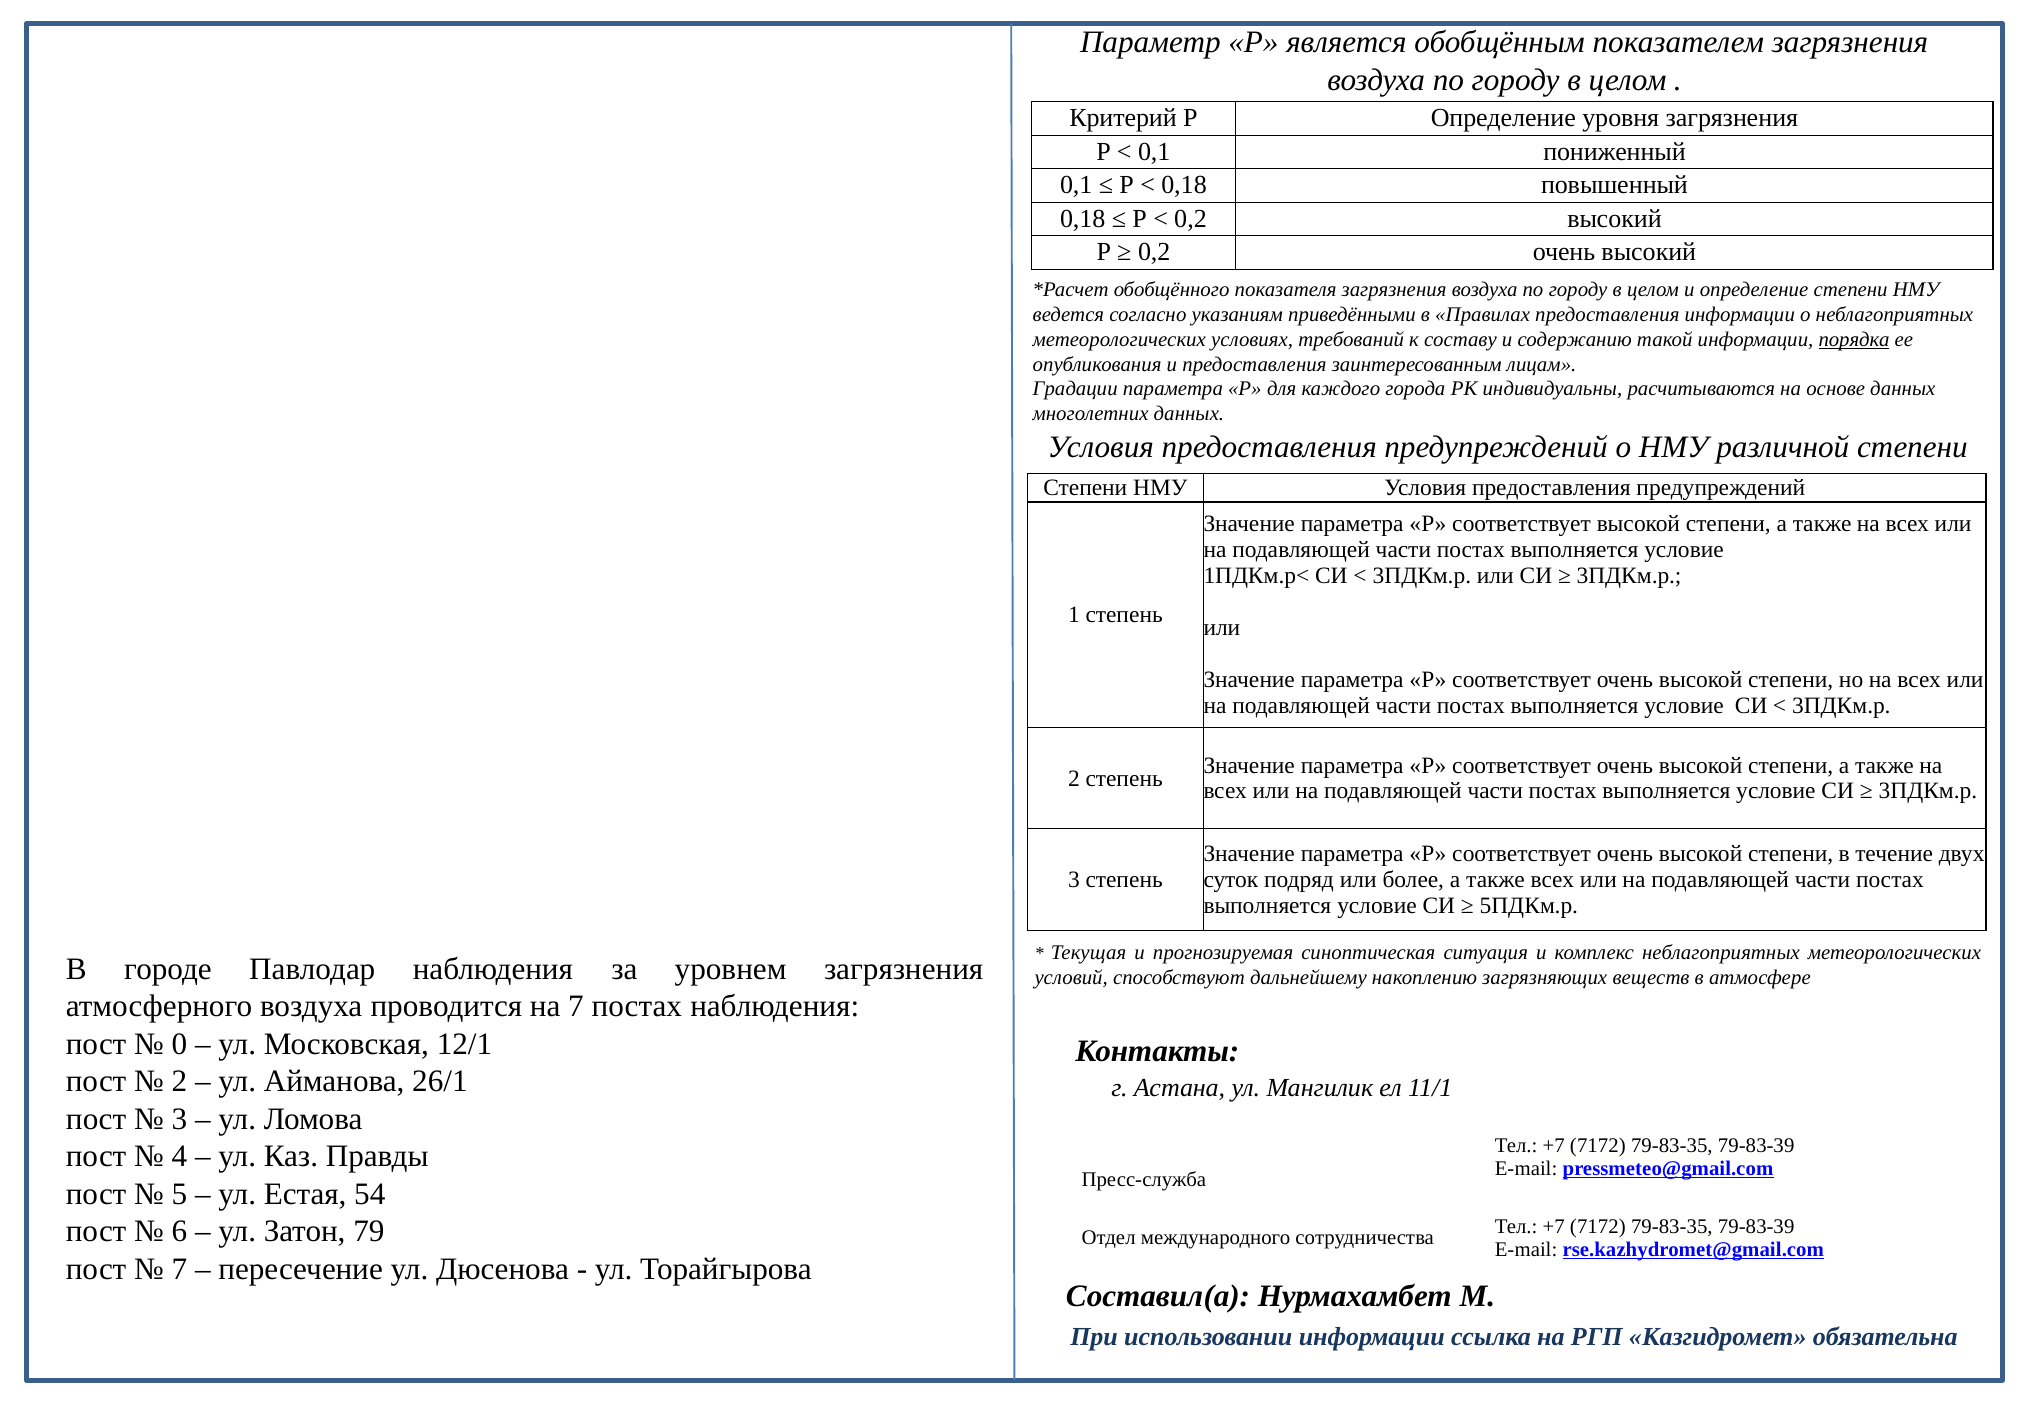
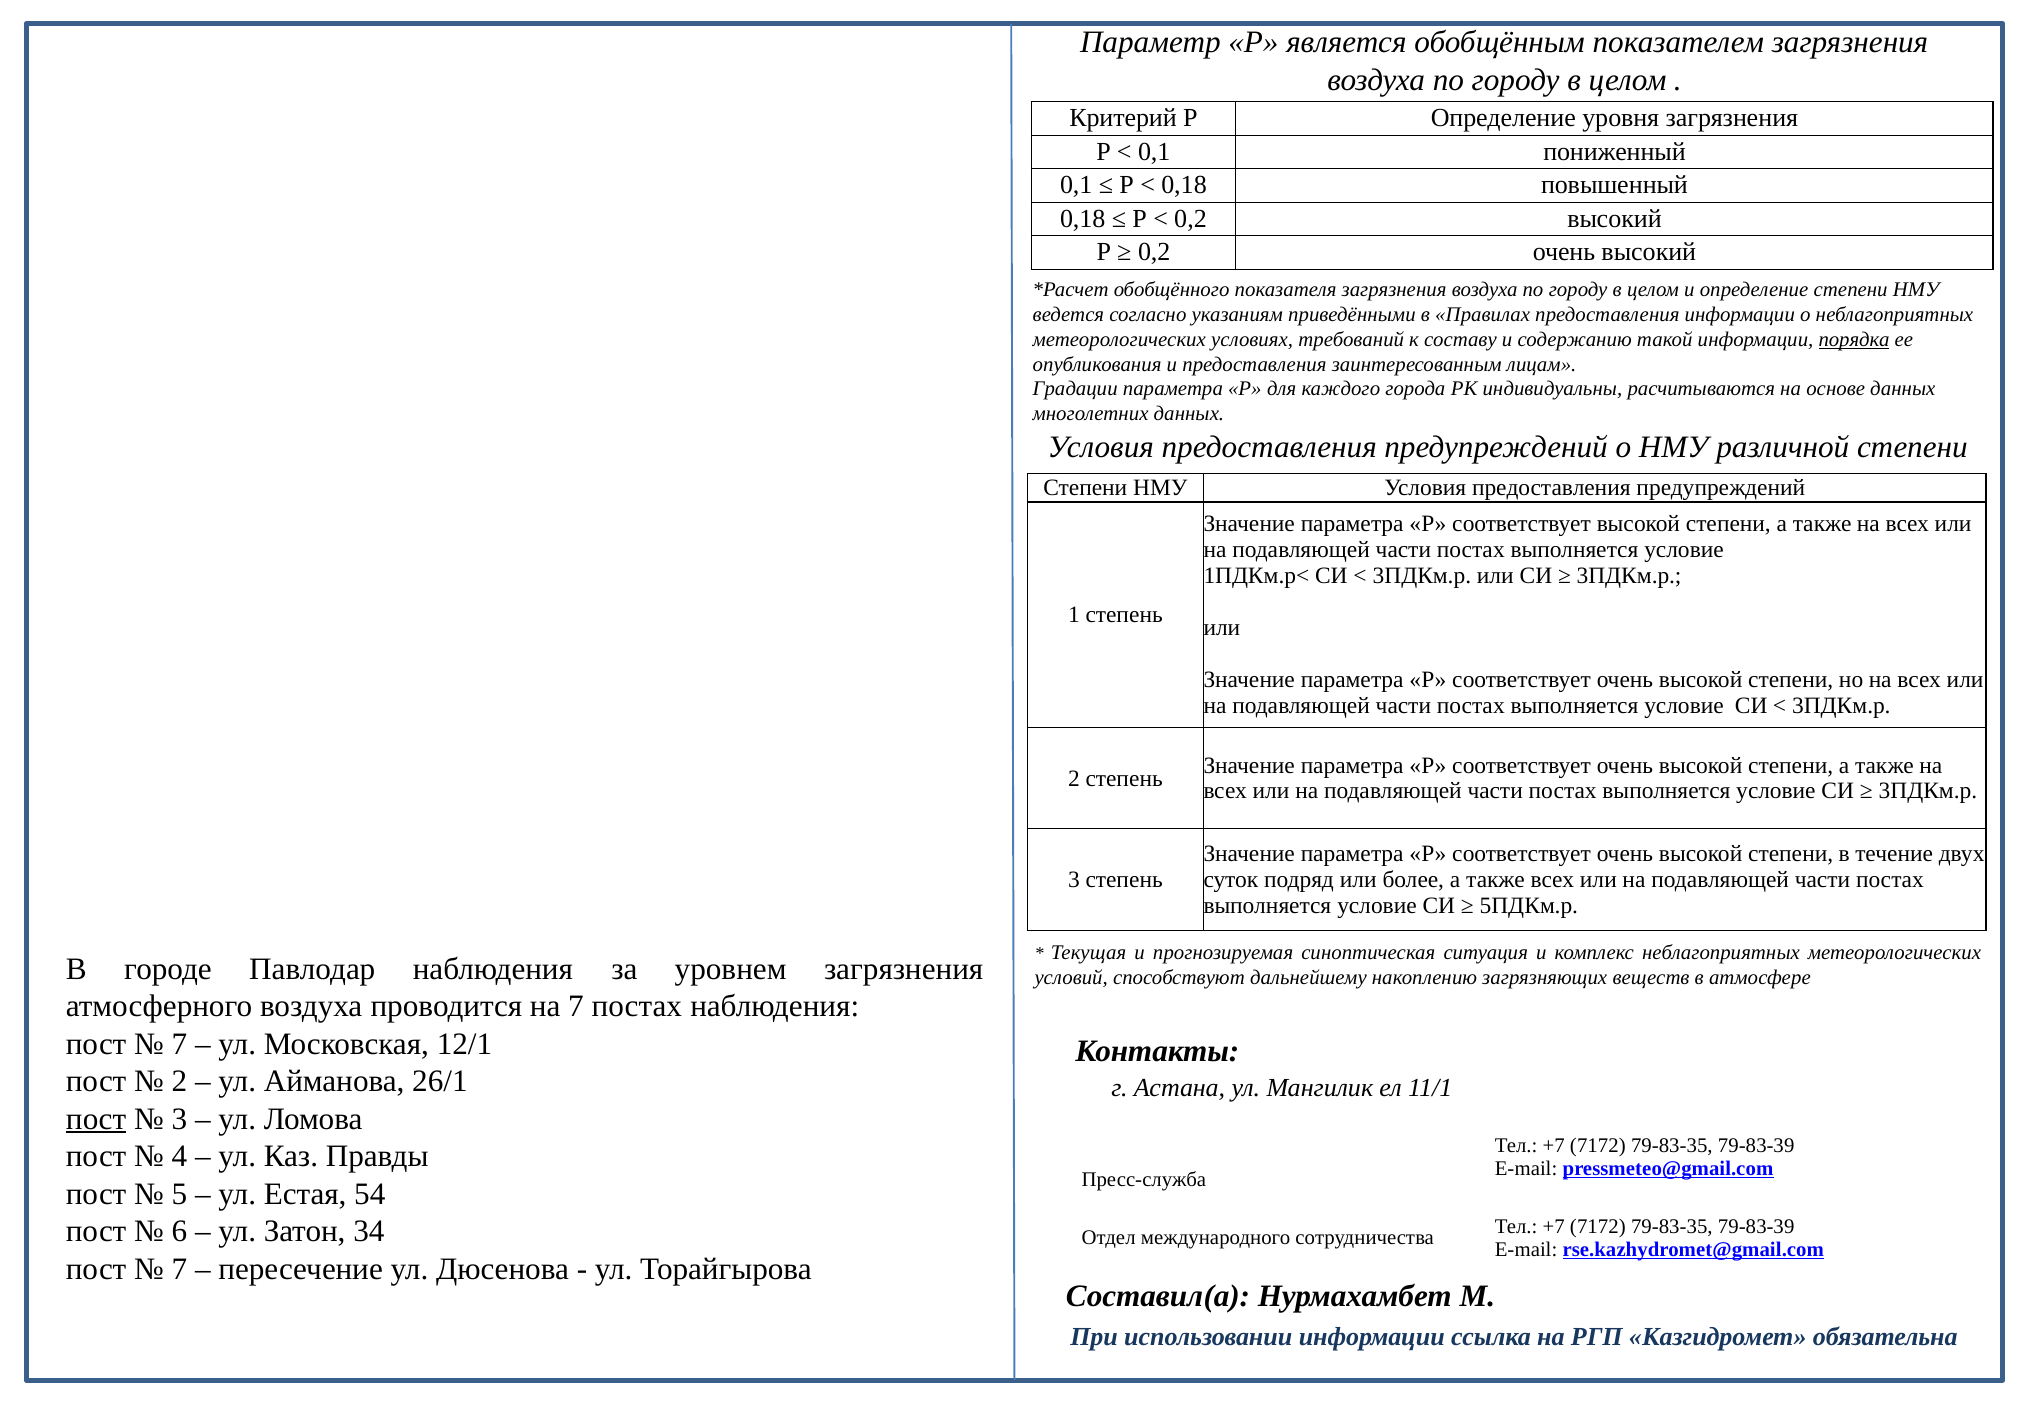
0 at (179, 1045): 0 -> 7
пост at (96, 1119) underline: none -> present
79: 79 -> 34
